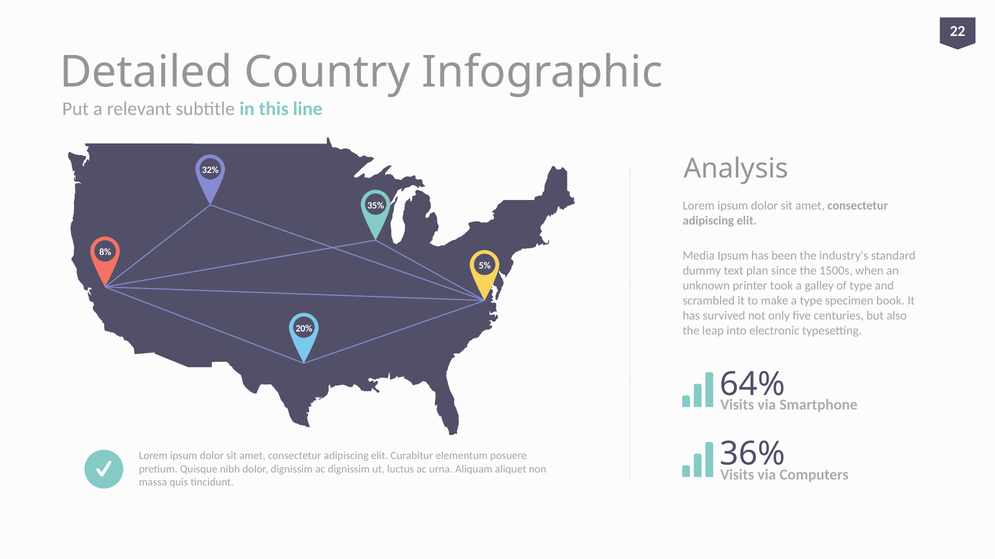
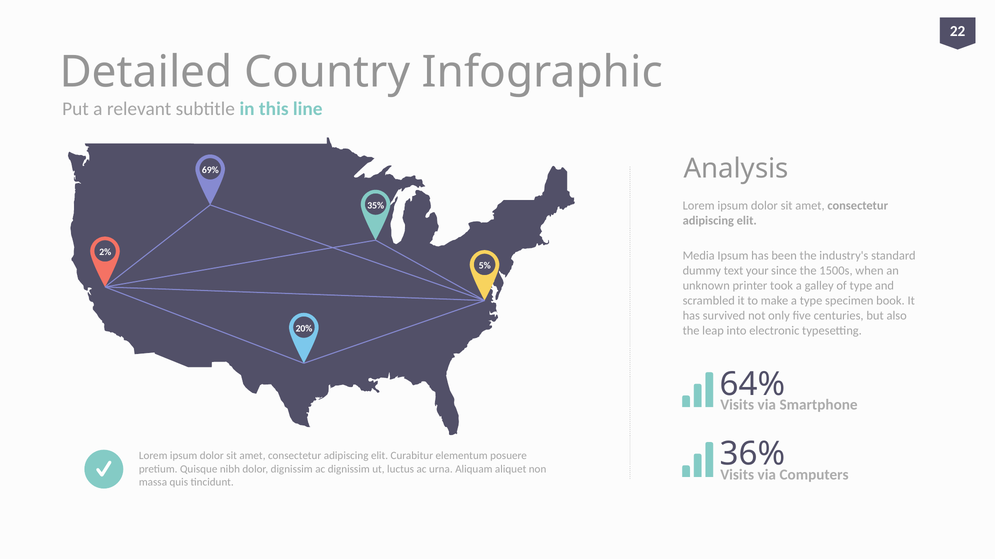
32%: 32% -> 69%
8%: 8% -> 2%
plan: plan -> your
